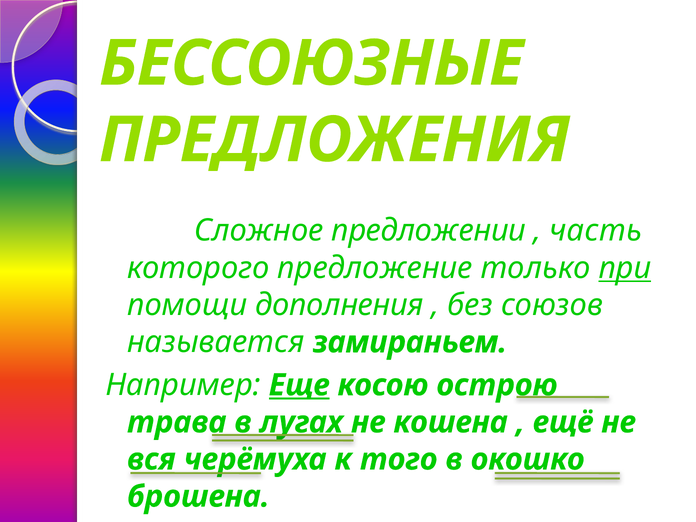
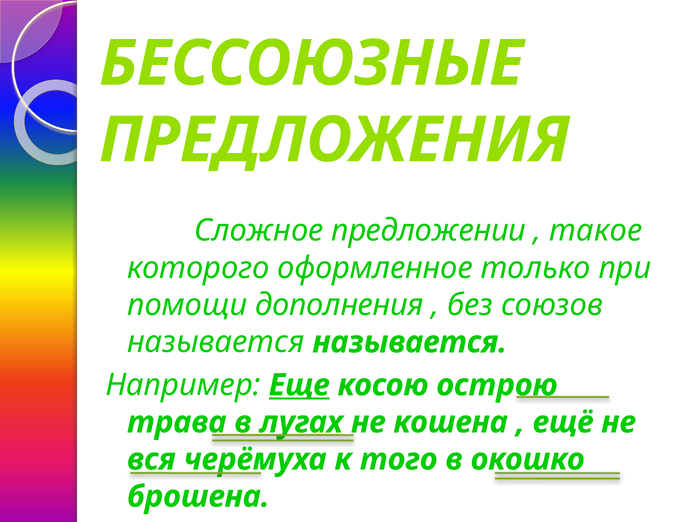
часть: часть -> такое
предложение: предложение -> оформленное
при underline: present -> none
называется замираньем: замираньем -> называется
